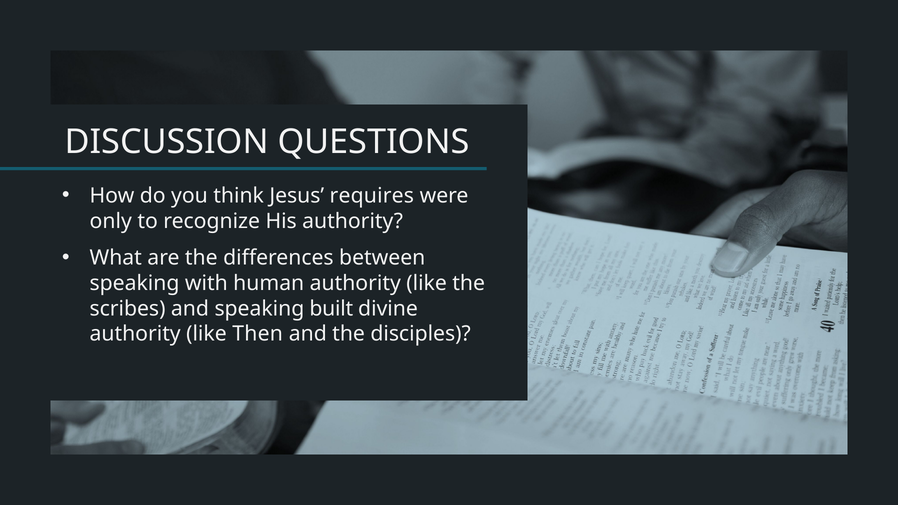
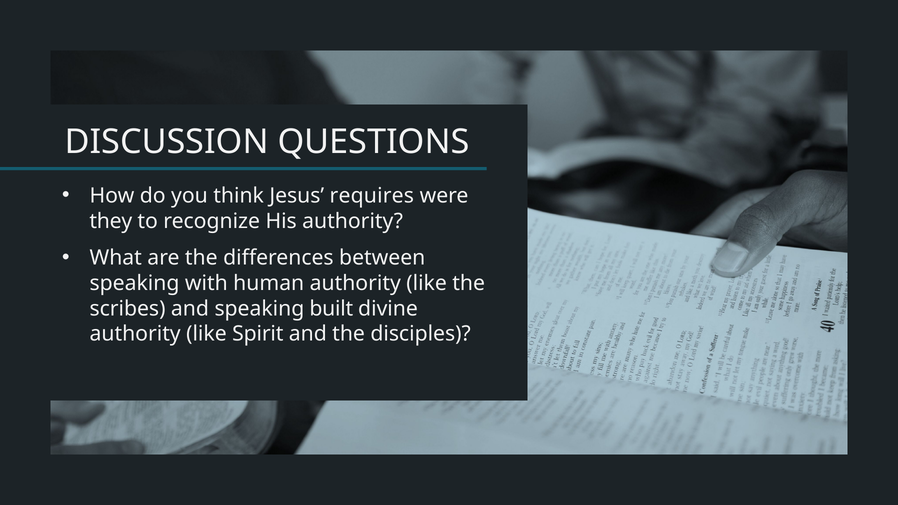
only: only -> they
Then: Then -> Spirit
